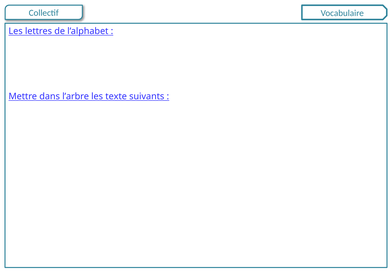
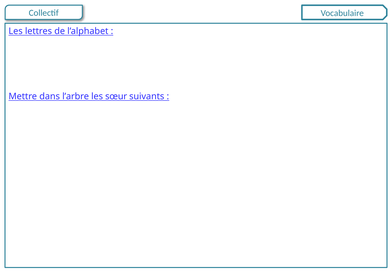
texte: texte -> sœur
